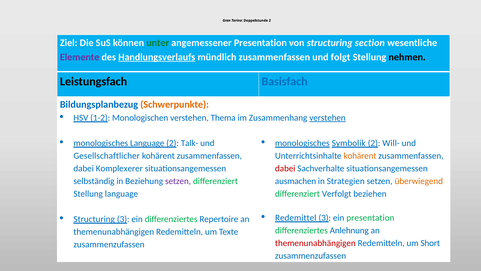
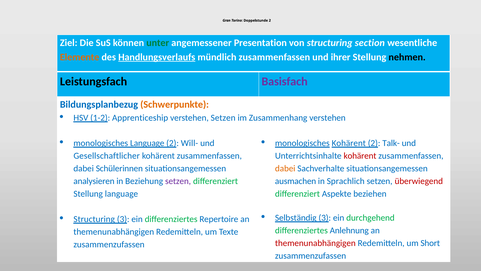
Elemente colour: purple -> orange
folgt: folgt -> ihrer
Basisfach colour: blue -> purple
Monologischen: Monologischen -> Apprenticeship
verstehen Thema: Thema -> Setzen
verstehen at (328, 118) underline: present -> none
Talk-: Talk- -> Will-
monologisches Symbolik: Symbolik -> Kohärent
Will-: Will- -> Talk-
kohärent at (360, 156) colour: orange -> red
Komplexerer: Komplexerer -> Schülerinnen
dabei at (285, 168) colour: red -> orange
selbständig: selbständig -> analysieren
Strategien: Strategien -> Sprachlich
überwiegend colour: orange -> red
Verfolgt: Verfolgt -> Aspekte
Redemittel: Redemittel -> Selbständig
ein presentation: presentation -> durchgehend
